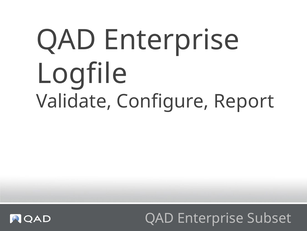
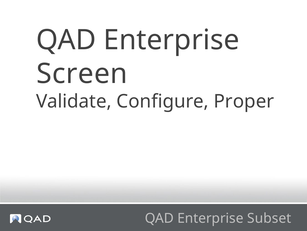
Logfile: Logfile -> Screen
Report: Report -> Proper
